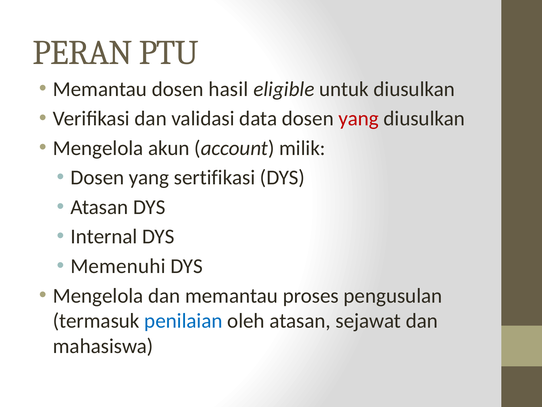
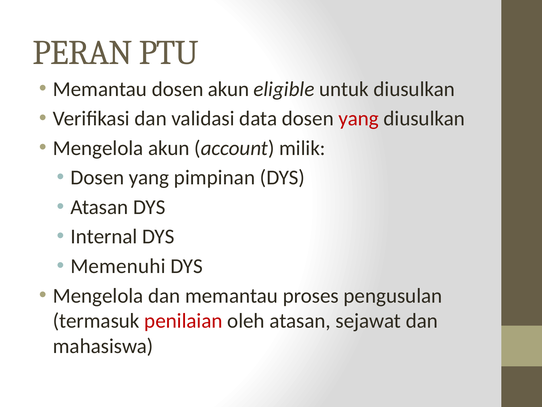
dosen hasil: hasil -> akun
sertifikasi: sertifikasi -> pimpinan
penilaian colour: blue -> red
